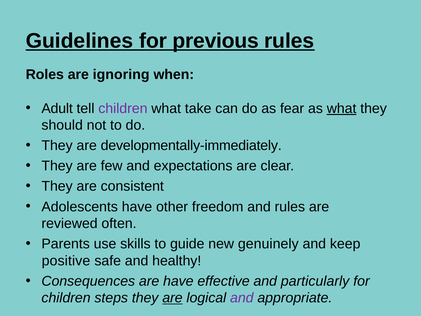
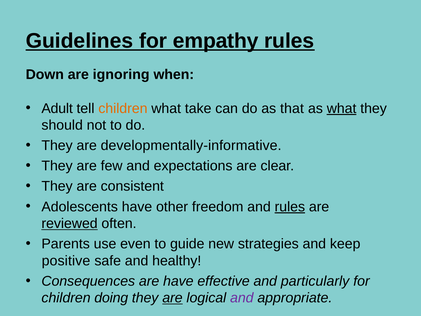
previous: previous -> empathy
Roles: Roles -> Down
children at (123, 108) colour: purple -> orange
fear: fear -> that
developmentally-immediately: developmentally-immediately -> developmentally-informative
rules at (290, 207) underline: none -> present
reviewed underline: none -> present
skills: skills -> even
genuinely: genuinely -> strategies
steps: steps -> doing
